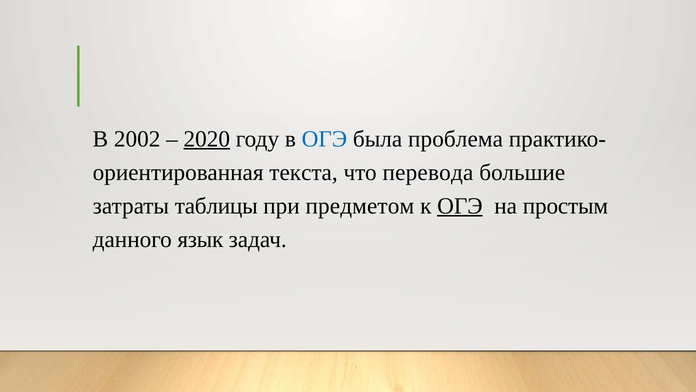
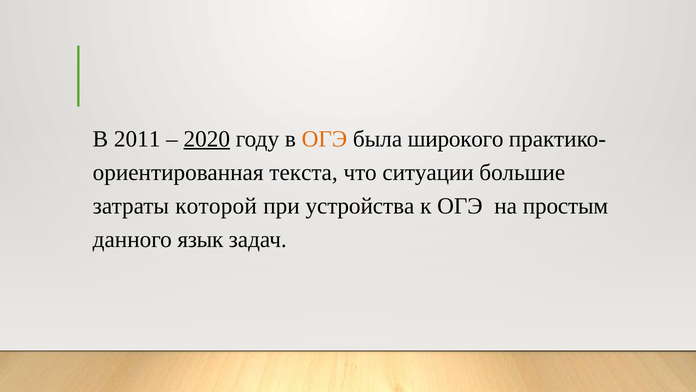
2002: 2002 -> 2011
ОГЭ at (324, 139) colour: blue -> orange
проблема: проблема -> широкого
перевода: перевода -> ситуации
таблицы: таблицы -> которой
предметом: предметом -> устройства
ОГЭ at (460, 206) underline: present -> none
